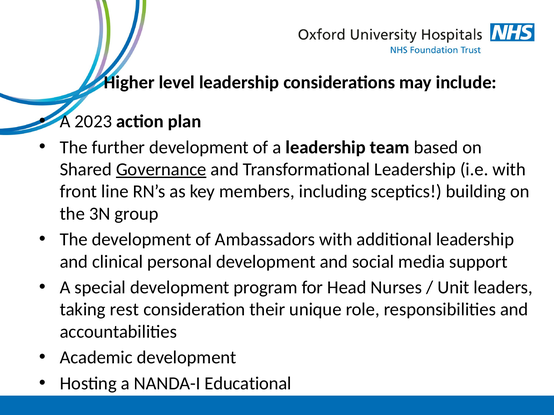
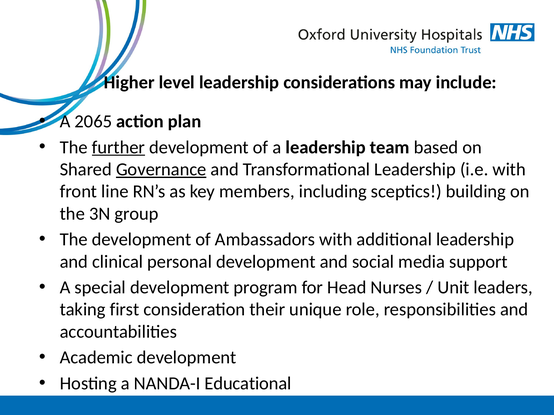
2023: 2023 -> 2065
further underline: none -> present
rest: rest -> first
